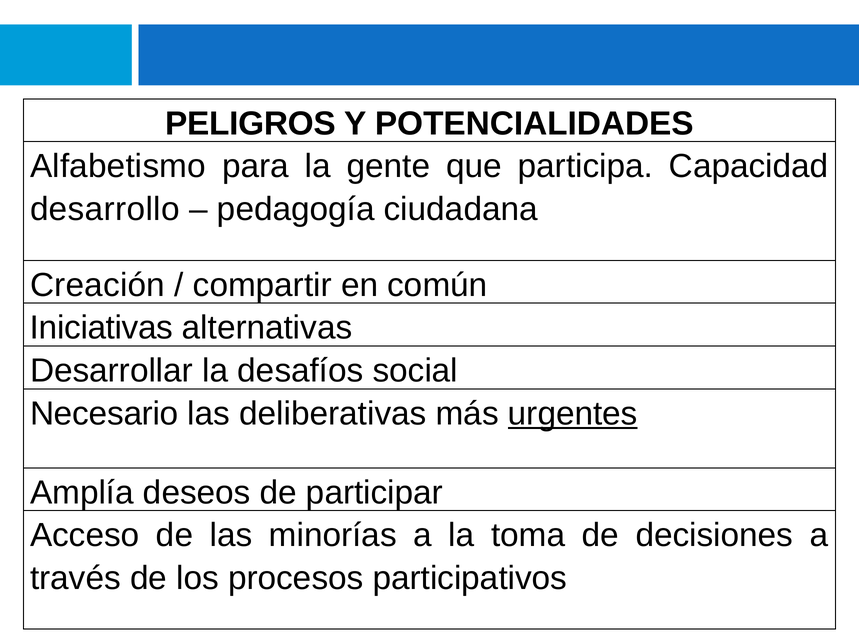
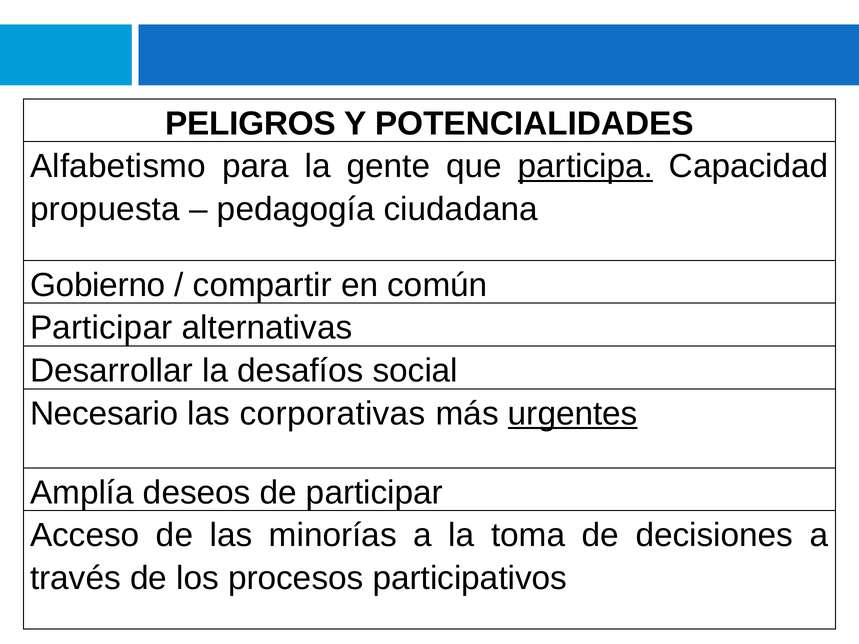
participa underline: none -> present
desarrollo: desarrollo -> propuesta
Creación: Creación -> Gobierno
Iniciativas at (102, 328): Iniciativas -> Participar
deliberativas: deliberativas -> corporativas
